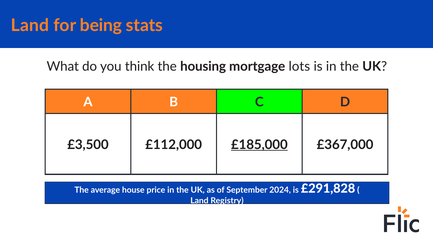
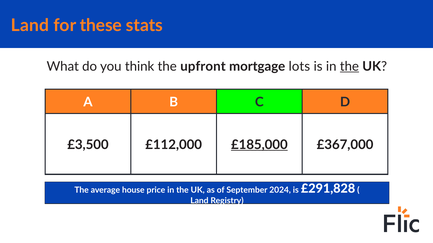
being: being -> these
housing: housing -> upfront
the at (349, 67) underline: none -> present
